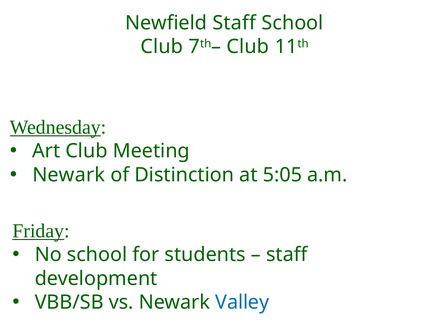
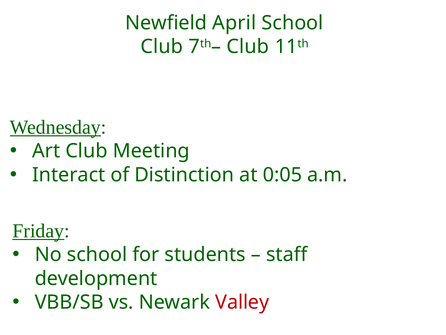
Newfield Staff: Staff -> April
Newark at (69, 175): Newark -> Interact
5:05: 5:05 -> 0:05
Valley colour: blue -> red
